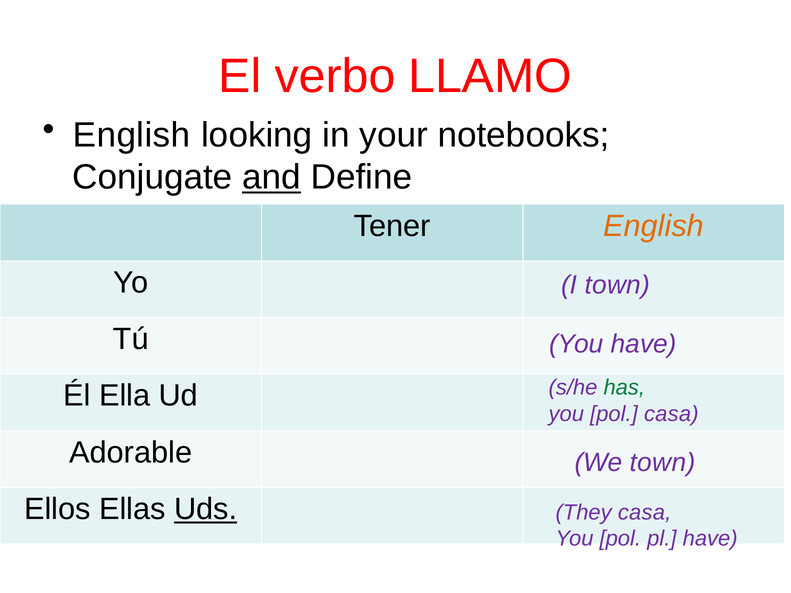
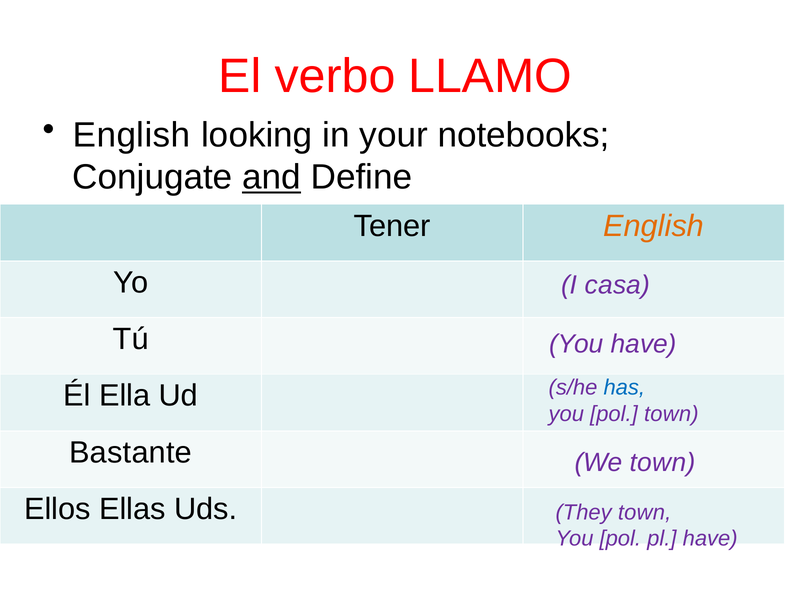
I town: town -> casa
has colour: green -> blue
pol casa: casa -> town
Adorable: Adorable -> Bastante
Uds underline: present -> none
They casa: casa -> town
